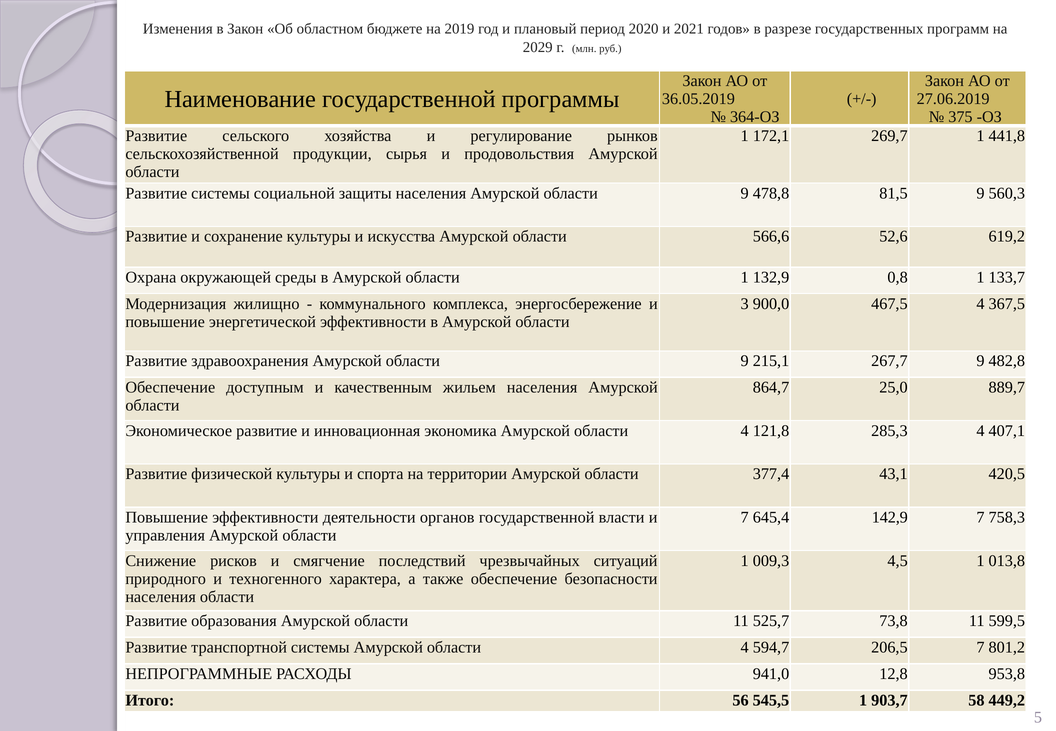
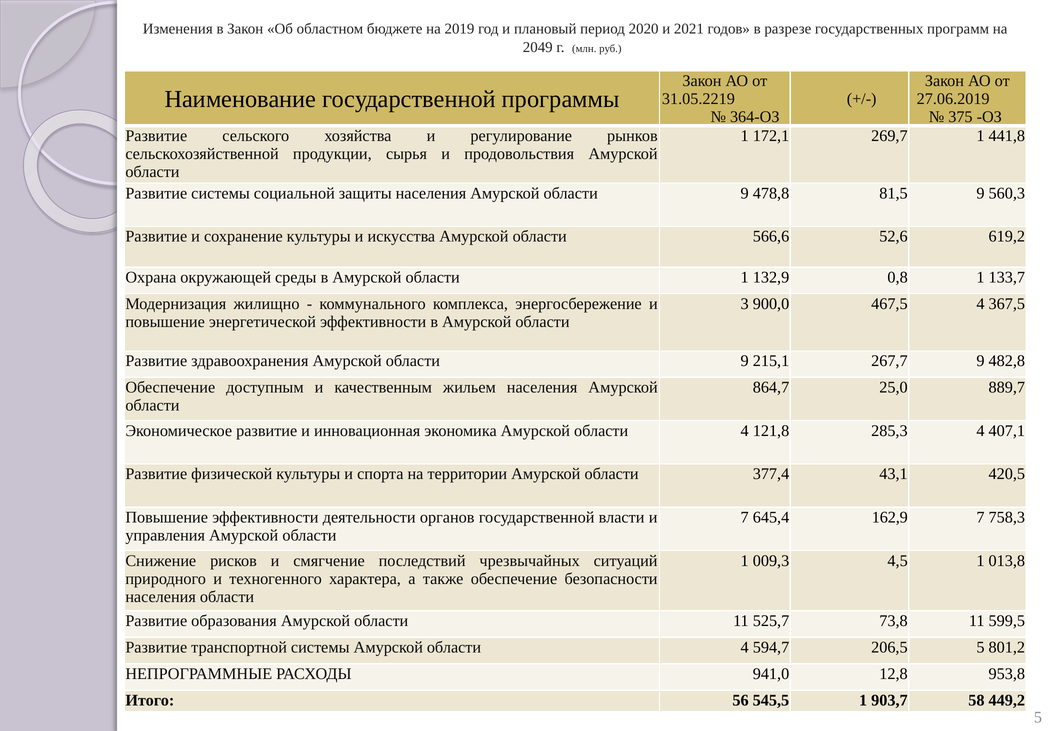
2029: 2029 -> 2049
36.05.2019: 36.05.2019 -> 31.05.2219
142,9: 142,9 -> 162,9
206,5 7: 7 -> 5
